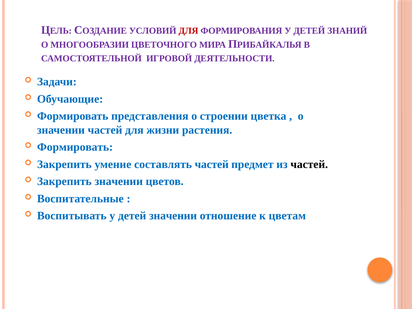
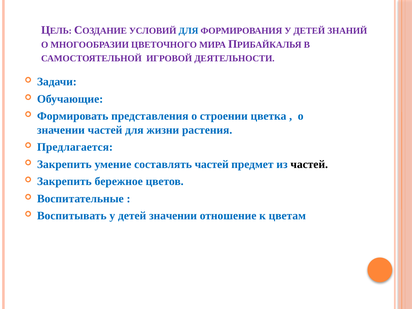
ДЛЯ at (188, 31) colour: red -> blue
Формировать at (75, 147): Формировать -> Предлагается
Закрепить значении: значении -> бережное
